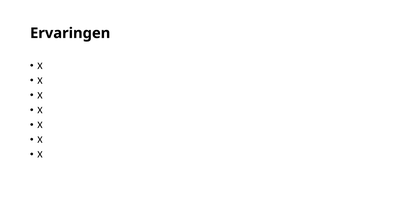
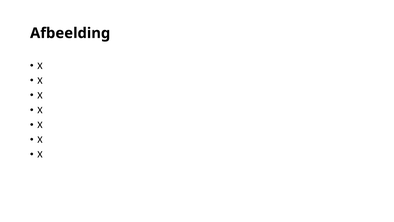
Ervaringen: Ervaringen -> Afbeelding
